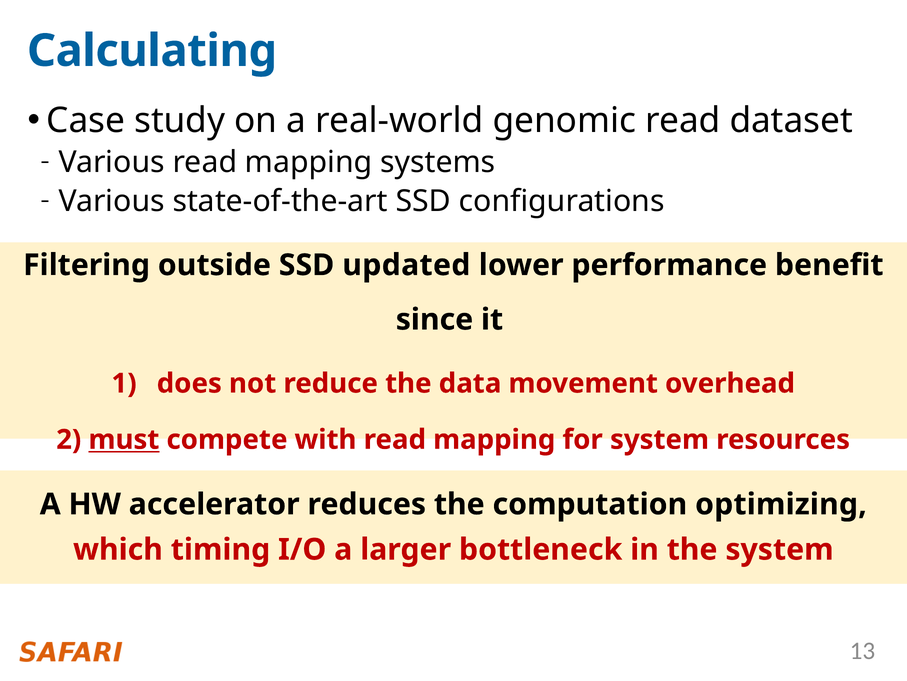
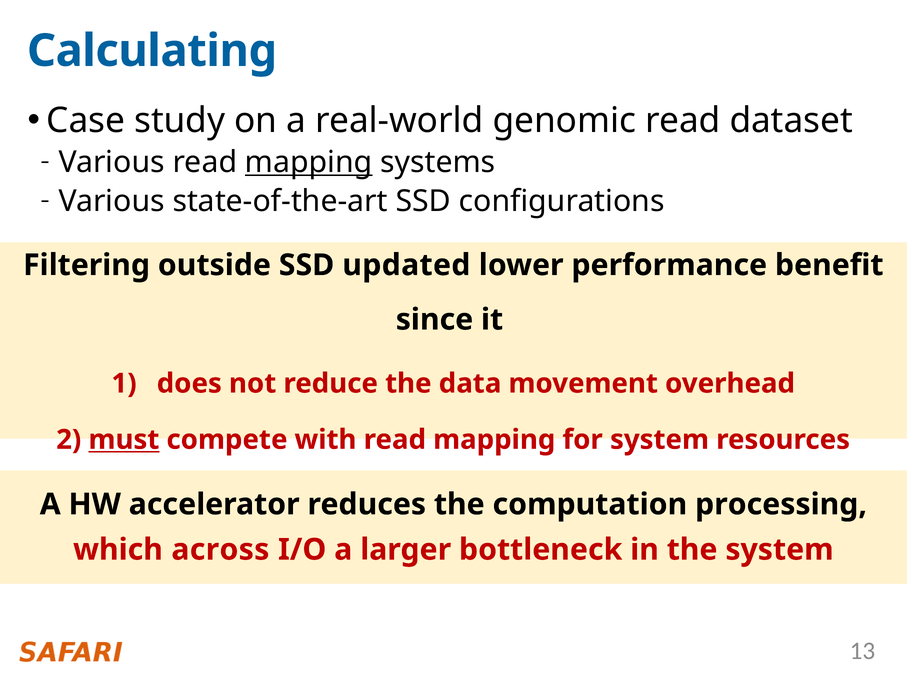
mapping at (309, 162) underline: none -> present
optimizing: optimizing -> processing
timing: timing -> across
